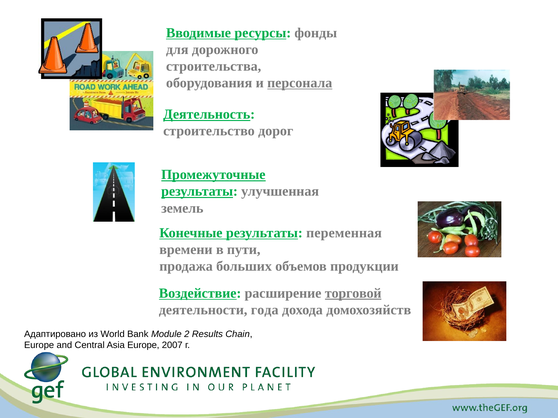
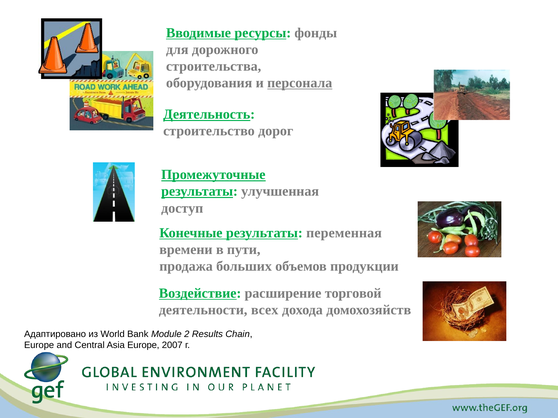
земель: земель -> доступ
торговой underline: present -> none
года: года -> всех
